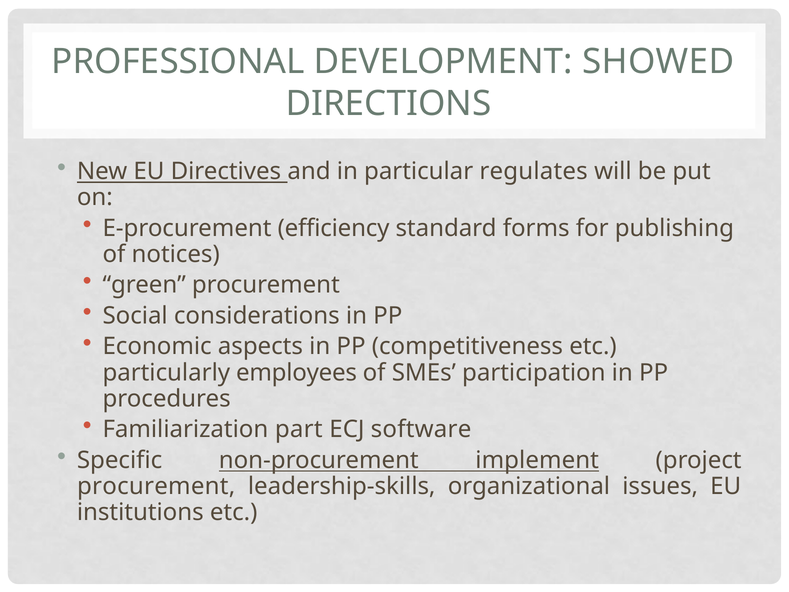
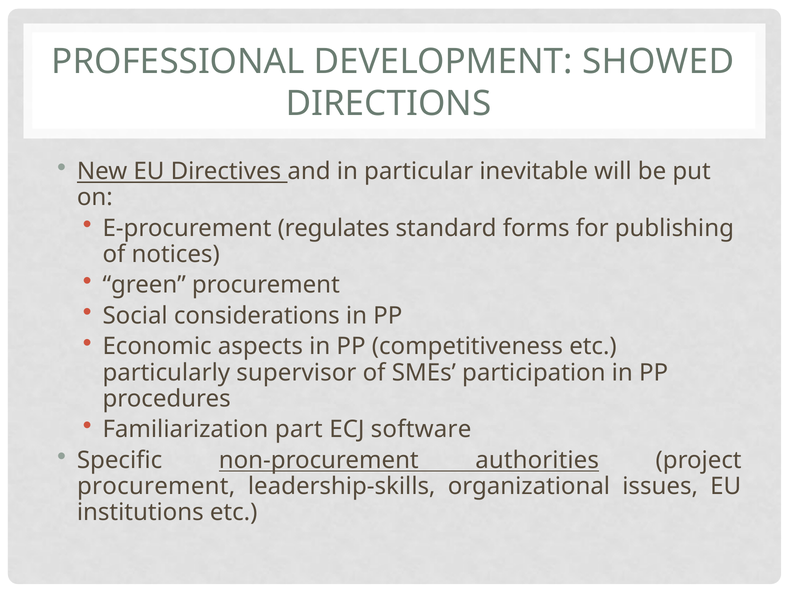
regulates: regulates -> inevitable
efficiency: efficiency -> regulates
employees: employees -> supervisor
implement: implement -> authorities
